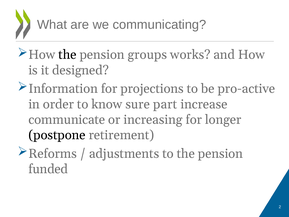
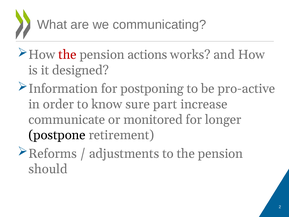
the at (67, 55) colour: black -> red
groups: groups -> actions
projections: projections -> postponing
increasing: increasing -> monitored
funded: funded -> should
